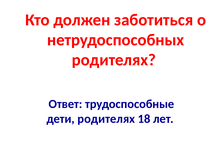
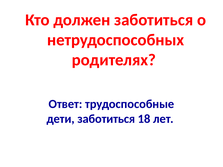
дети родителях: родителях -> заботиться
